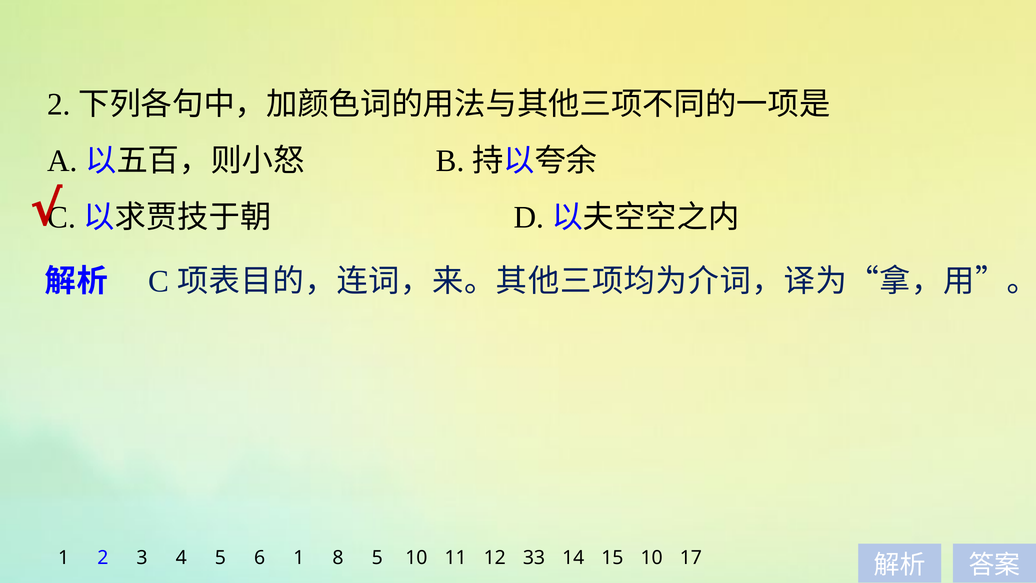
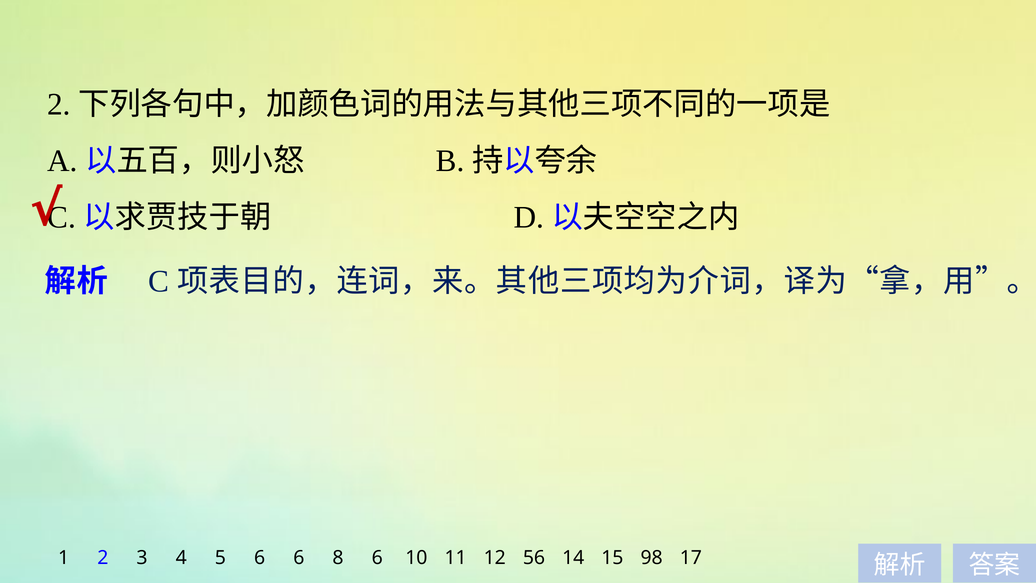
6 1: 1 -> 6
8 5: 5 -> 6
33: 33 -> 56
15 10: 10 -> 98
